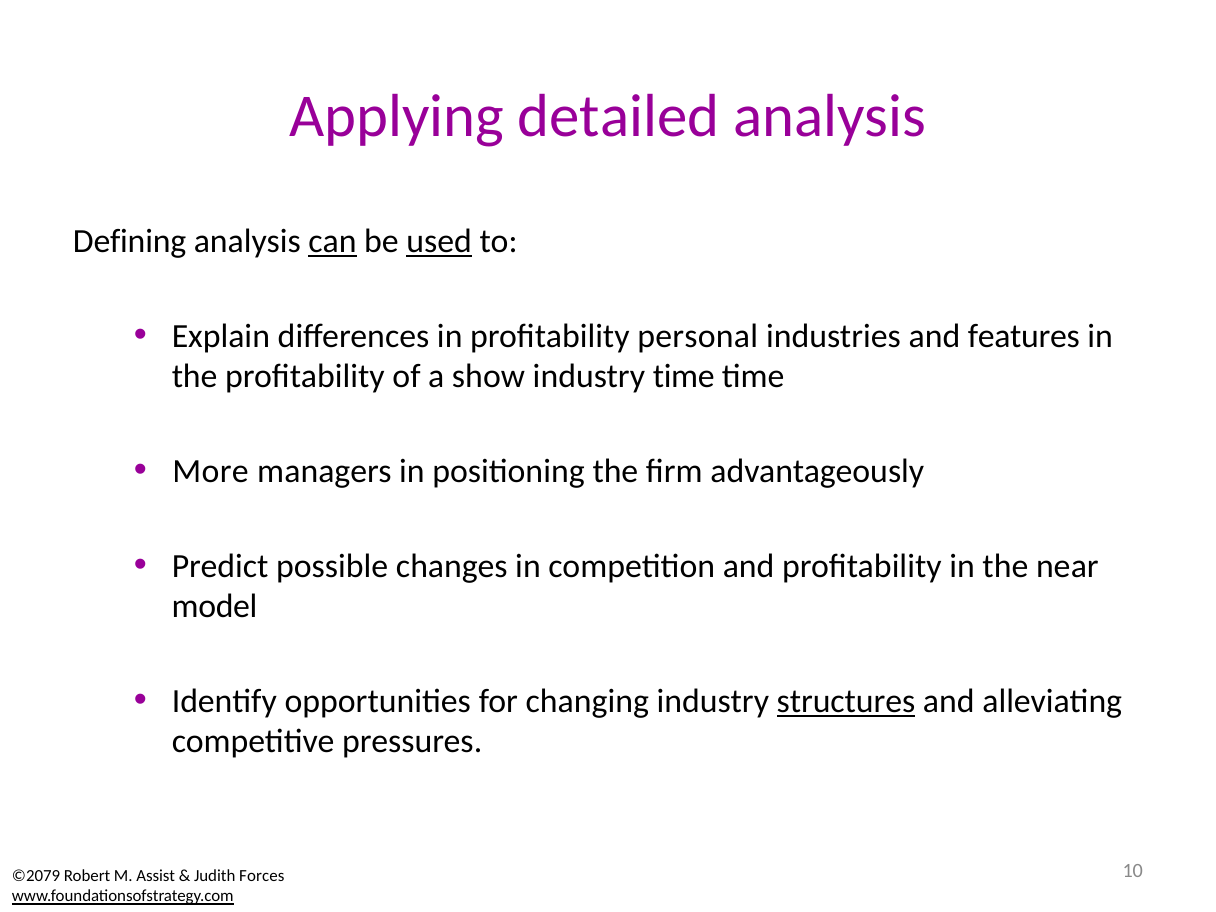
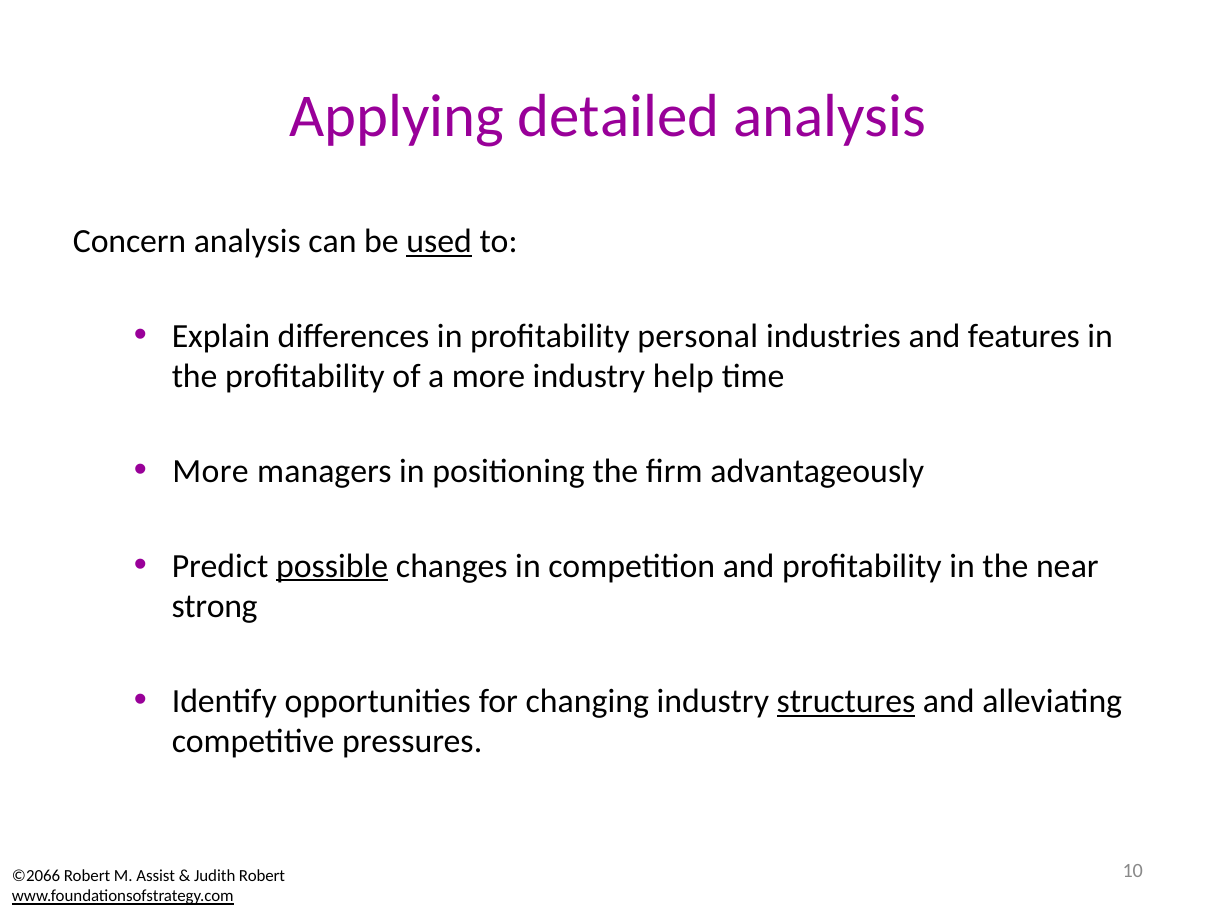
Defining: Defining -> Concern
can underline: present -> none
a show: show -> more
industry time: time -> help
possible underline: none -> present
model: model -> strong
©2079: ©2079 -> ©2066
Judith Forces: Forces -> Robert
